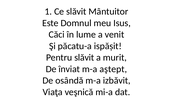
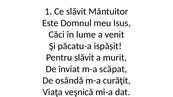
aştept: aştept -> scăpat
izbăvit: izbăvit -> curăţit
